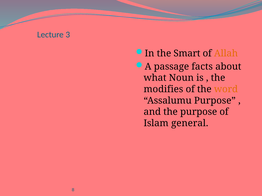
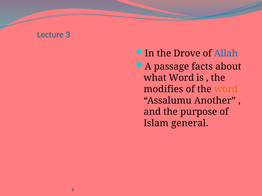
Smart: Smart -> Drove
Allah colour: orange -> blue
what Noun: Noun -> Word
Assalumu Purpose: Purpose -> Another
